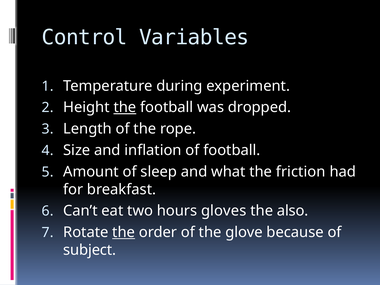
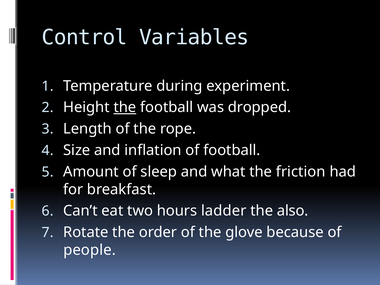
gloves: gloves -> ladder
the at (124, 232) underline: present -> none
subject: subject -> people
